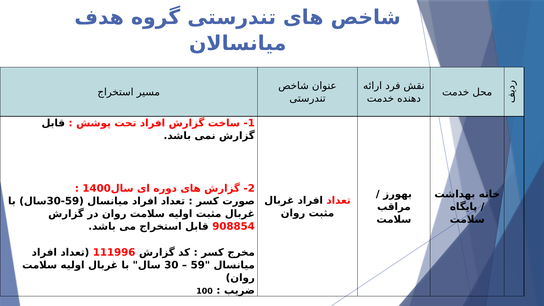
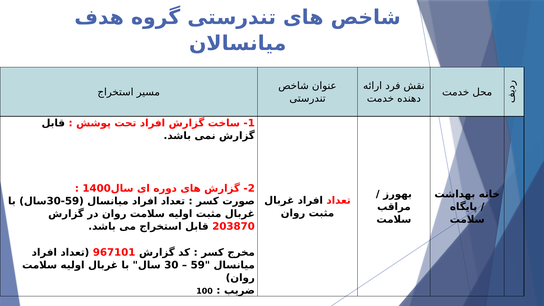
908854: 908854 -> 203870
111996: 111996 -> 967101
